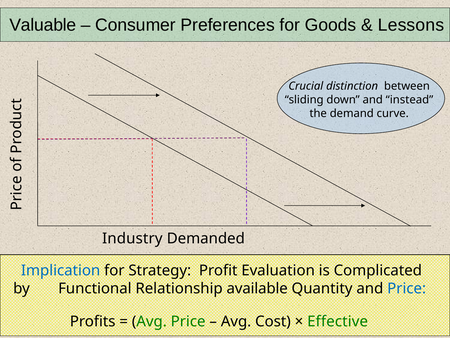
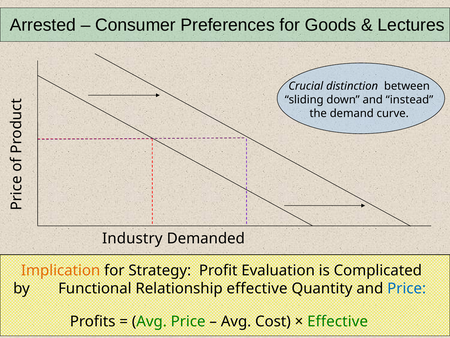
Valuable: Valuable -> Arrested
Lessons: Lessons -> Lectures
Implication colour: blue -> orange
Relationship available: available -> effective
